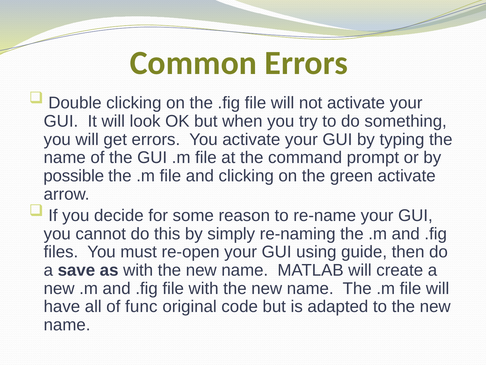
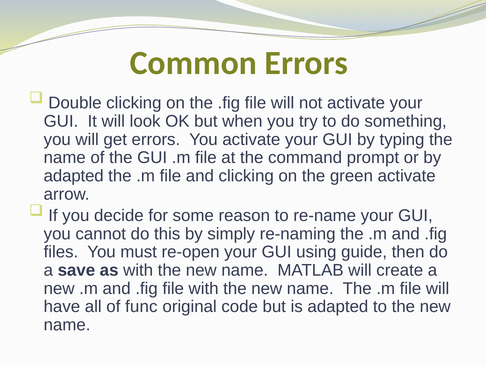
possible at (74, 176): possible -> adapted
